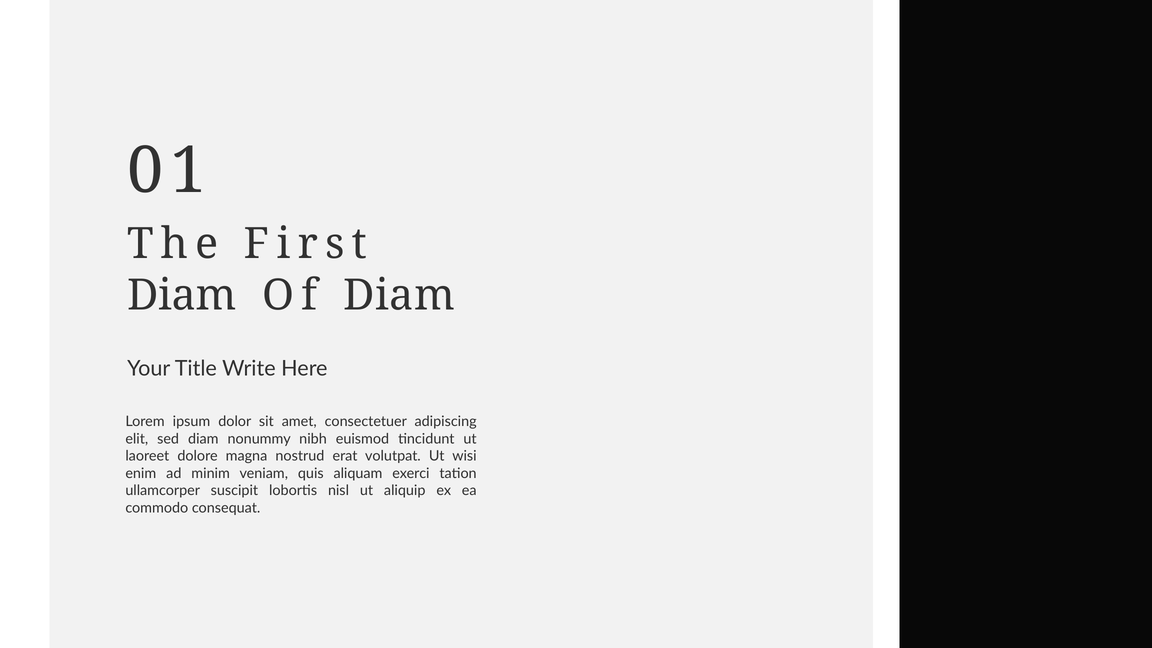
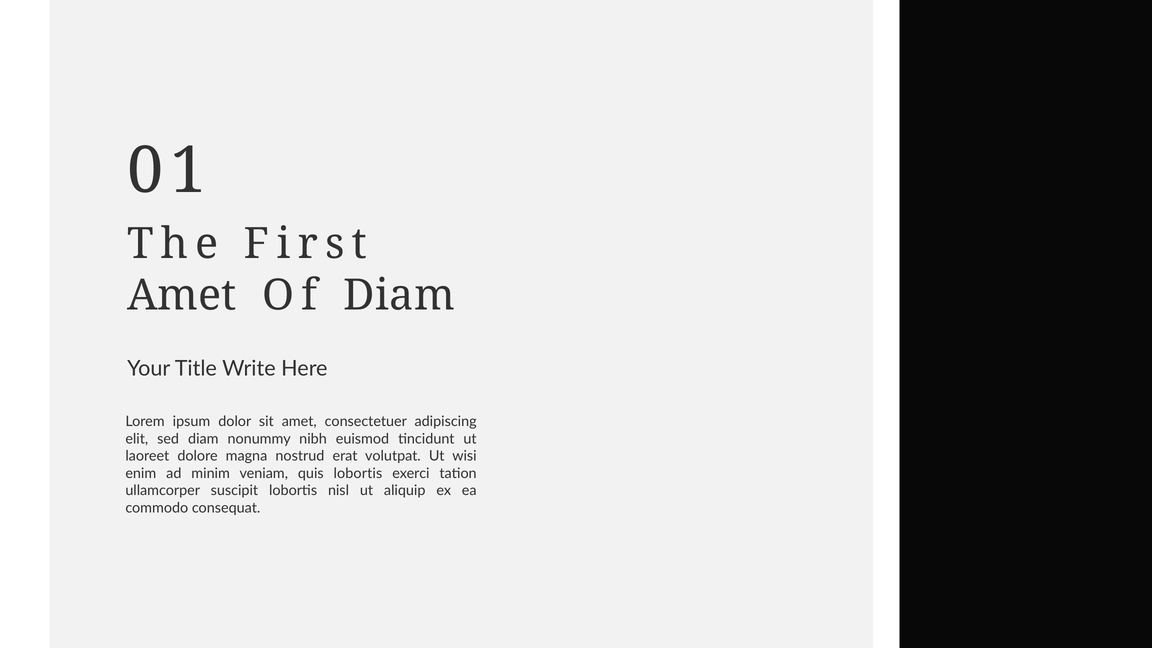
Diam at (182, 296): Diam -> Amet
quis aliquam: aliquam -> lobortis
